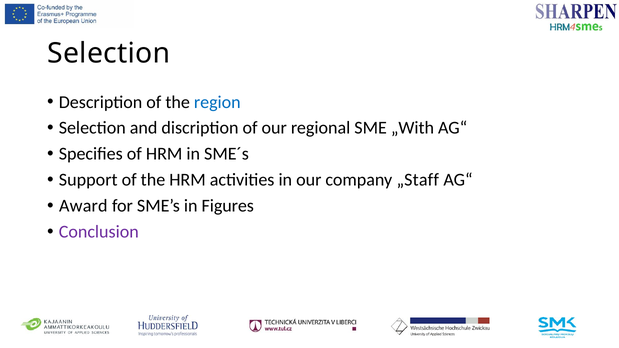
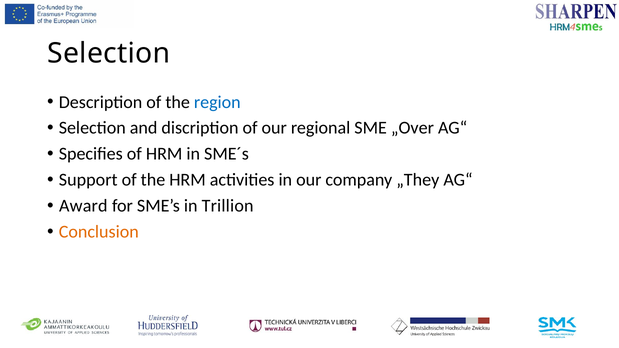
„With: „With -> „Over
„Staff: „Staff -> „They
Figures: Figures -> Trillion
Conclusion colour: purple -> orange
